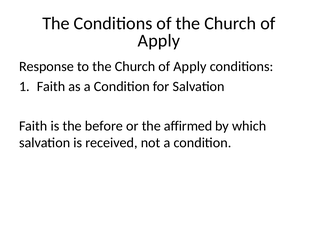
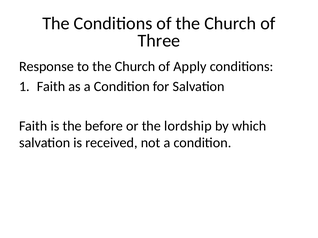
Apply at (159, 41): Apply -> Three
affirmed: affirmed -> lordship
